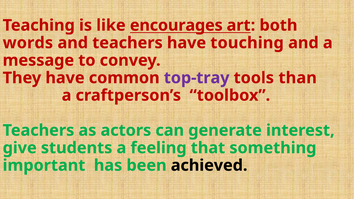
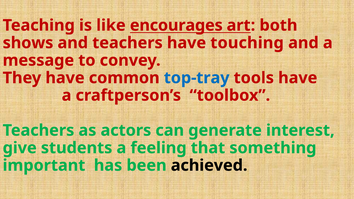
words: words -> shows
top-tray colour: purple -> blue
tools than: than -> have
